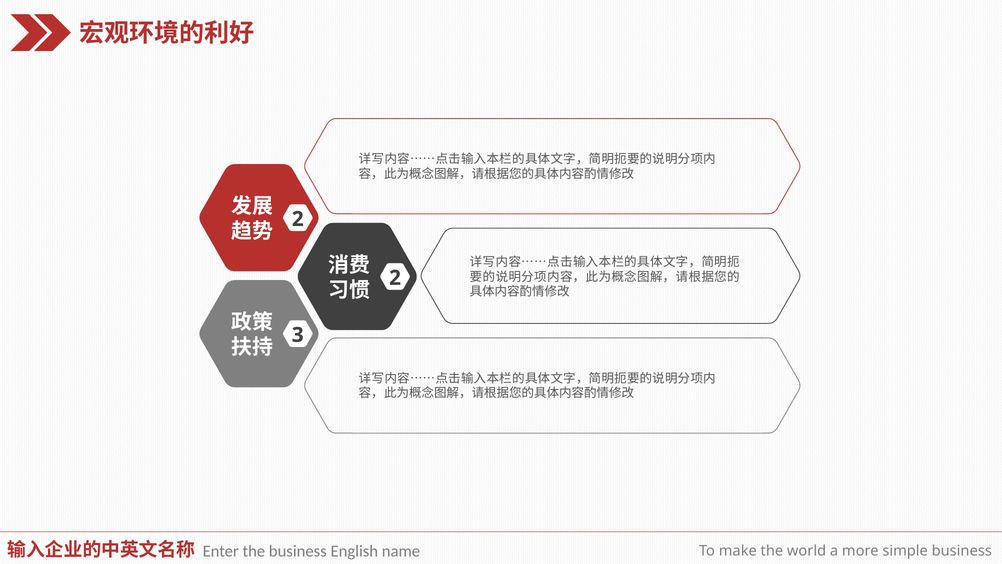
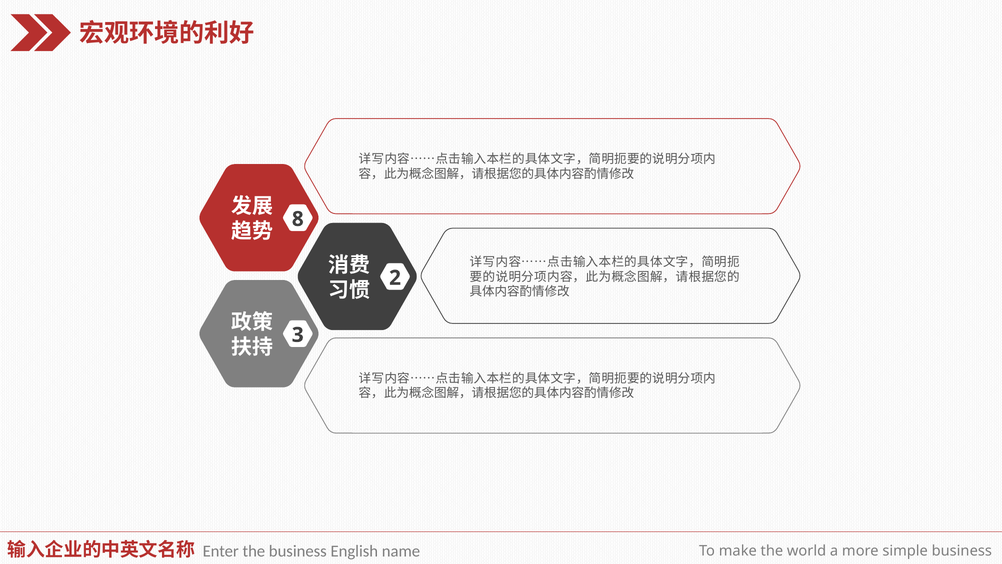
2 at (298, 219): 2 -> 8
